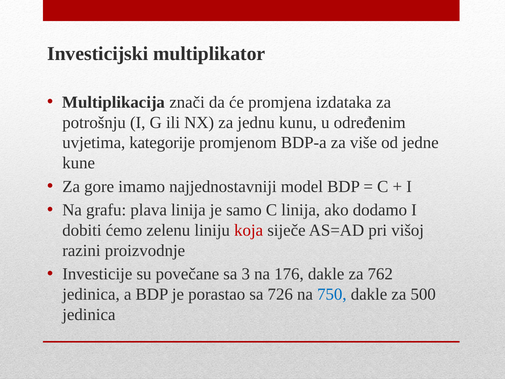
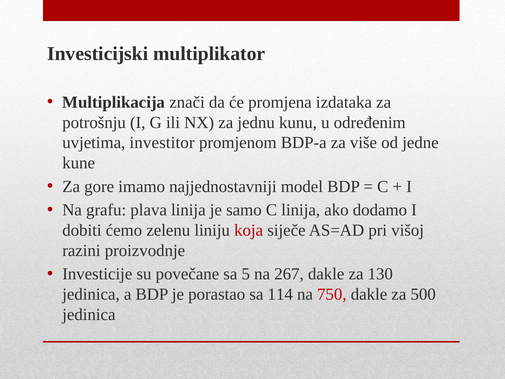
kategorije: kategorije -> investitor
3: 3 -> 5
176: 176 -> 267
762: 762 -> 130
726: 726 -> 114
750 colour: blue -> red
